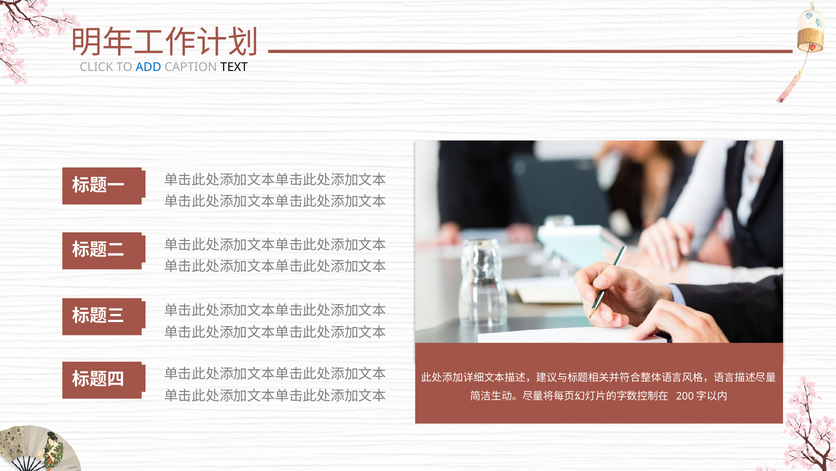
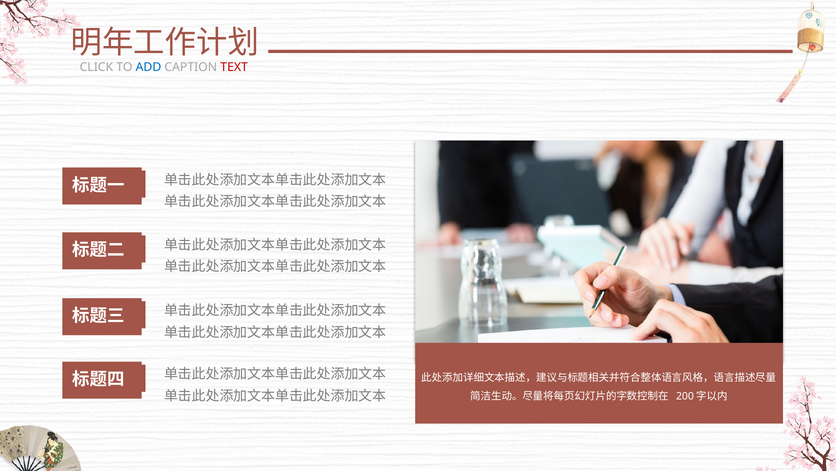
TEXT colour: black -> red
